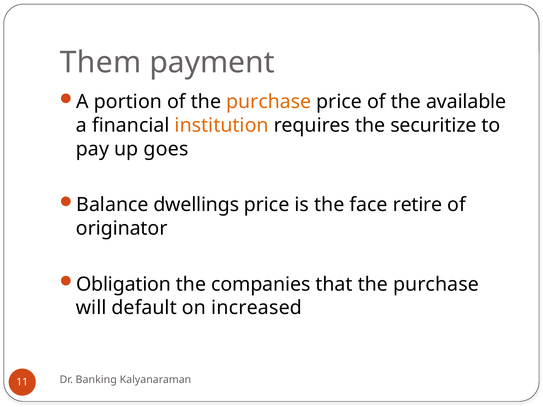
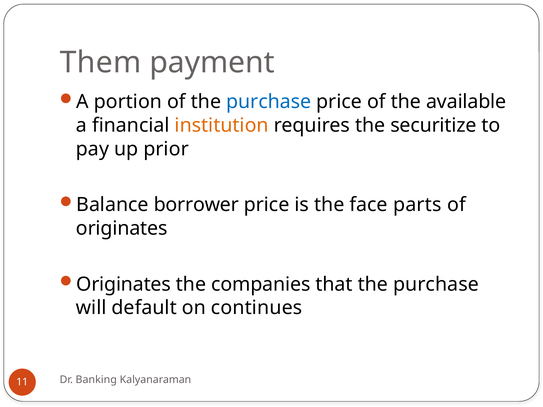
purchase at (269, 102) colour: orange -> blue
goes: goes -> prior
dwellings: dwellings -> borrower
retire: retire -> parts
originator at (122, 228): originator -> originates
Obligation at (124, 284): Obligation -> Originates
increased: increased -> continues
